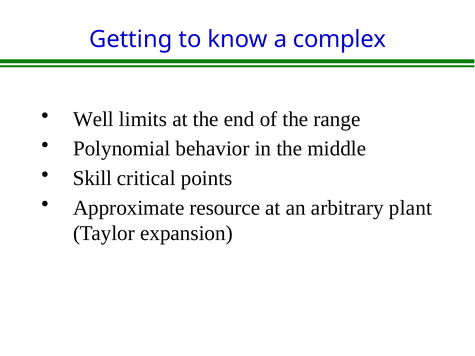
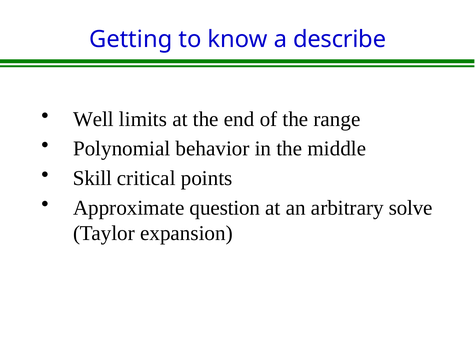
complex: complex -> describe
resource: resource -> question
plant: plant -> solve
